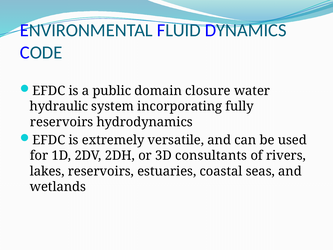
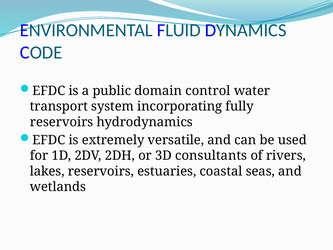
closure: closure -> control
hydraulic: hydraulic -> transport
